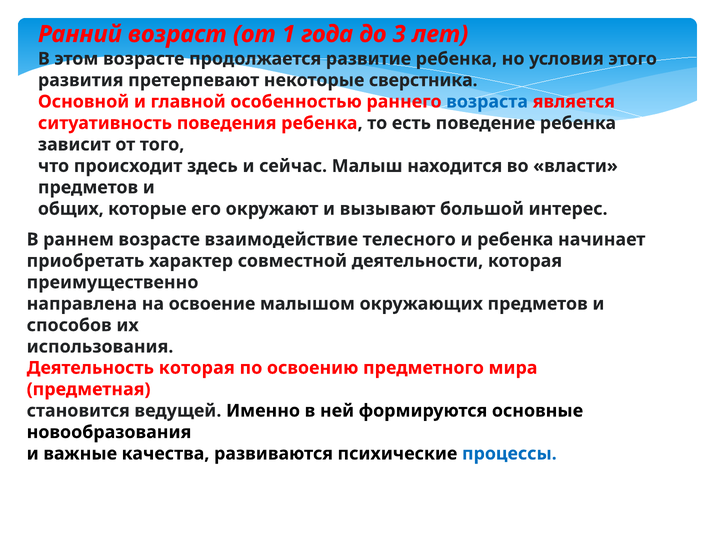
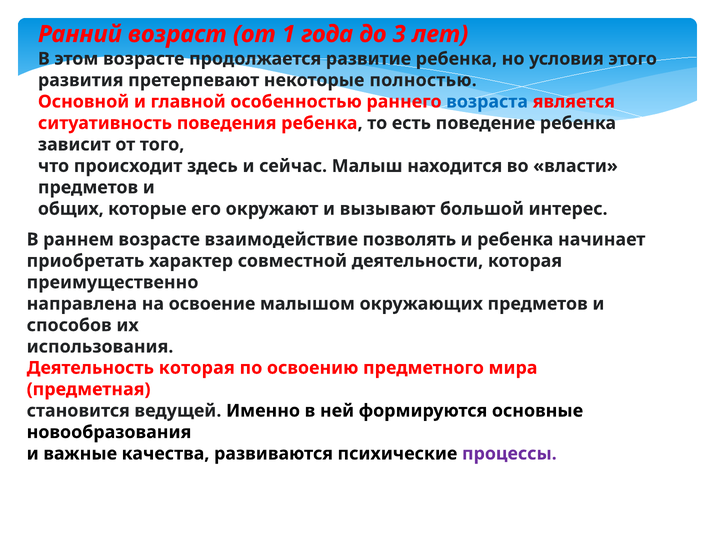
сверстника: сверстника -> полностью
телесного: телесного -> позволять
процессы colour: blue -> purple
